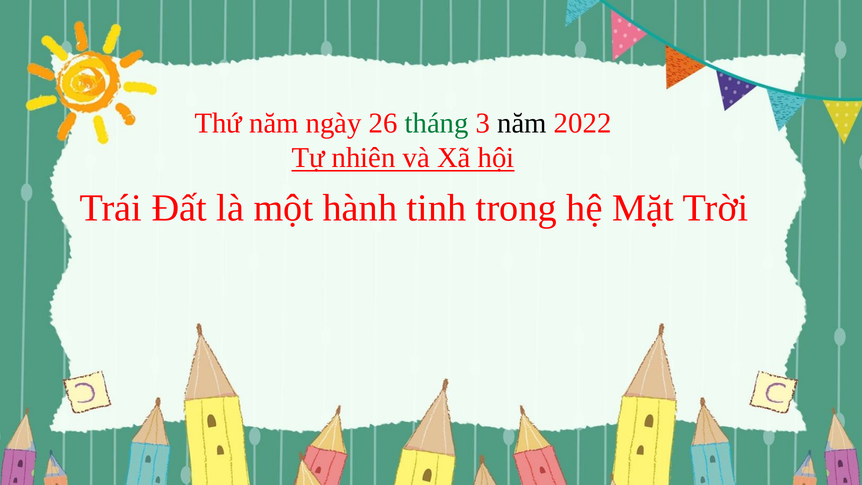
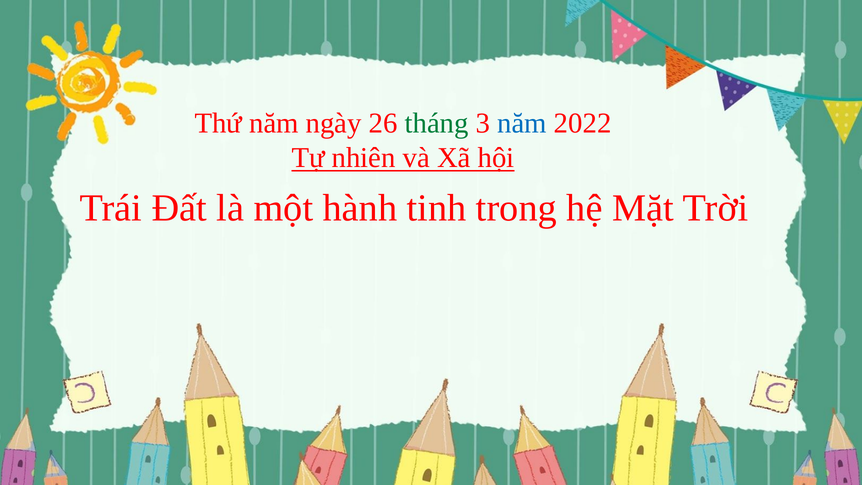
năm at (522, 123) colour: black -> blue
